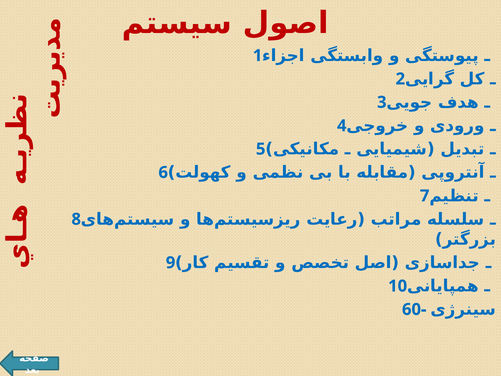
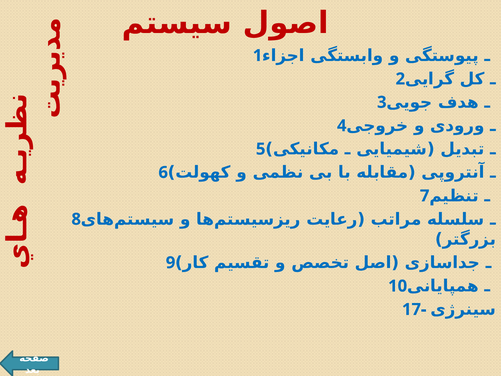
60-: 60- -> 17-
